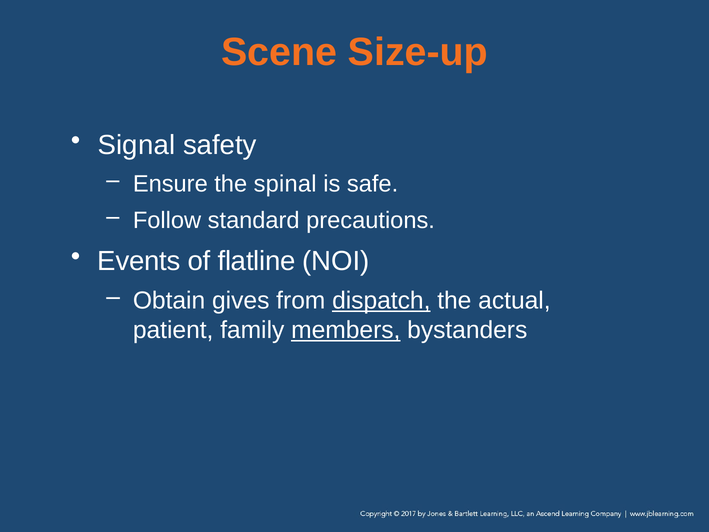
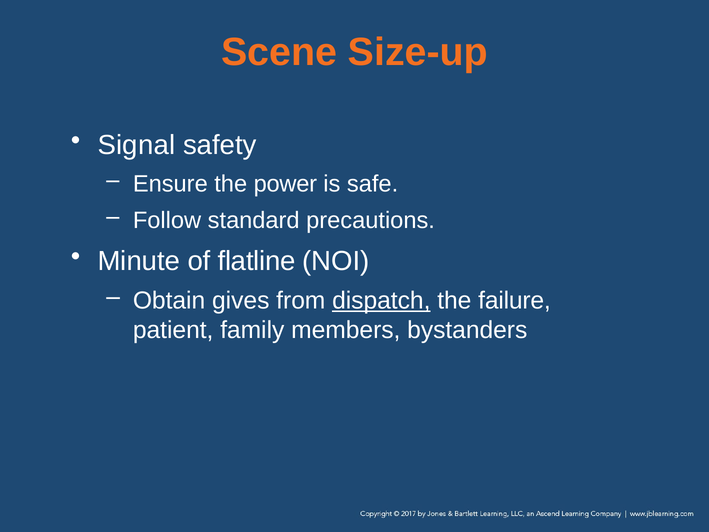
spinal: spinal -> power
Events: Events -> Minute
actual: actual -> failure
members underline: present -> none
